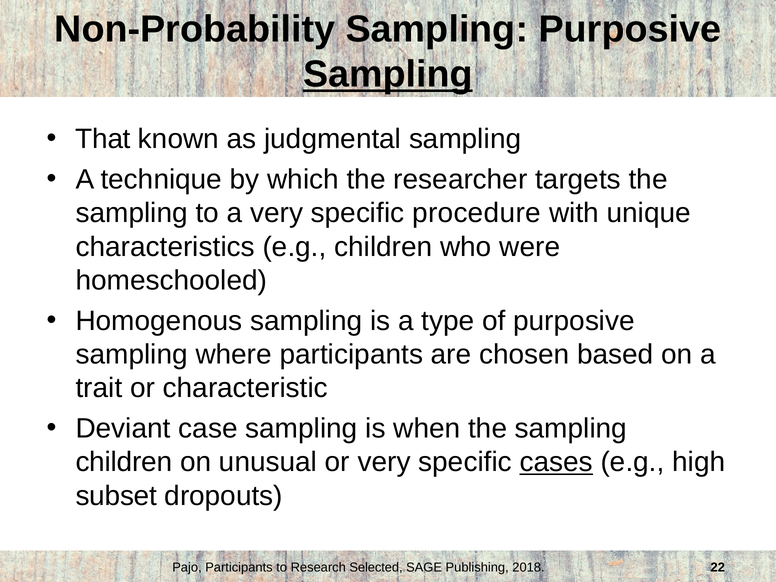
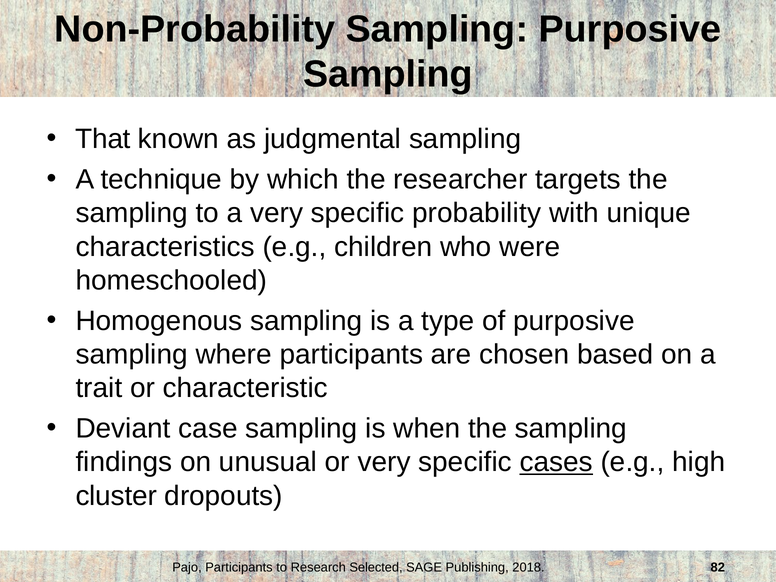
Sampling at (388, 74) underline: present -> none
procedure: procedure -> probability
children at (124, 462): children -> findings
subset: subset -> cluster
22: 22 -> 82
